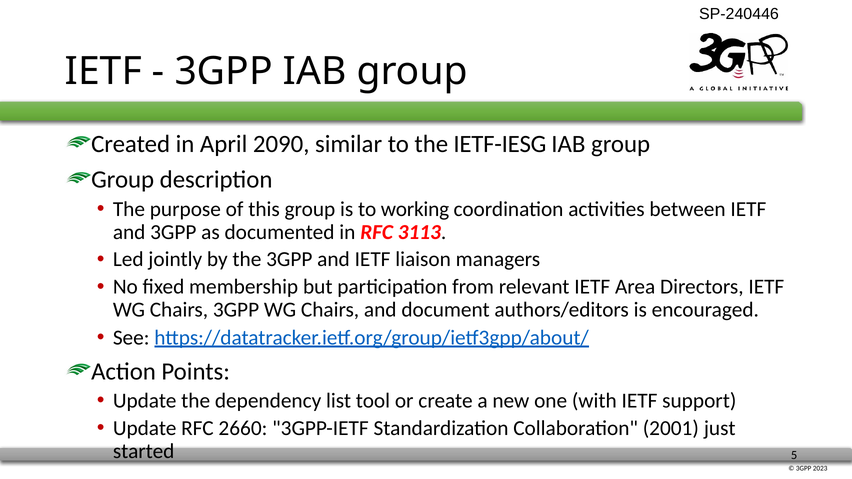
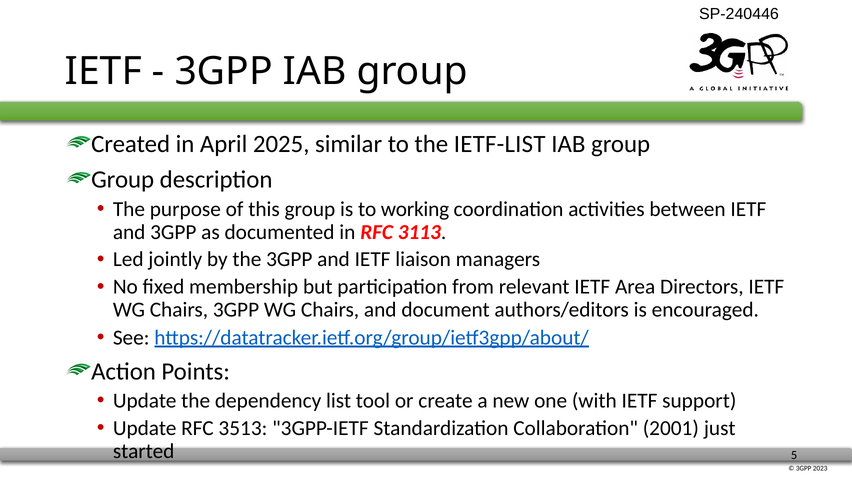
2090: 2090 -> 2025
IETF-IESG: IETF-IESG -> IETF-LIST
2660: 2660 -> 3513
